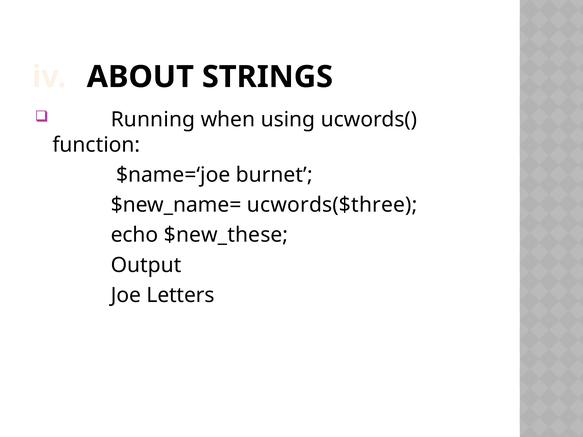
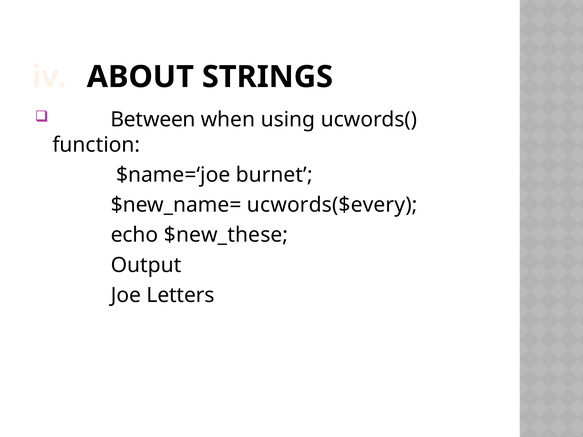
Running: Running -> Between
ucwords($three: ucwords($three -> ucwords($every
